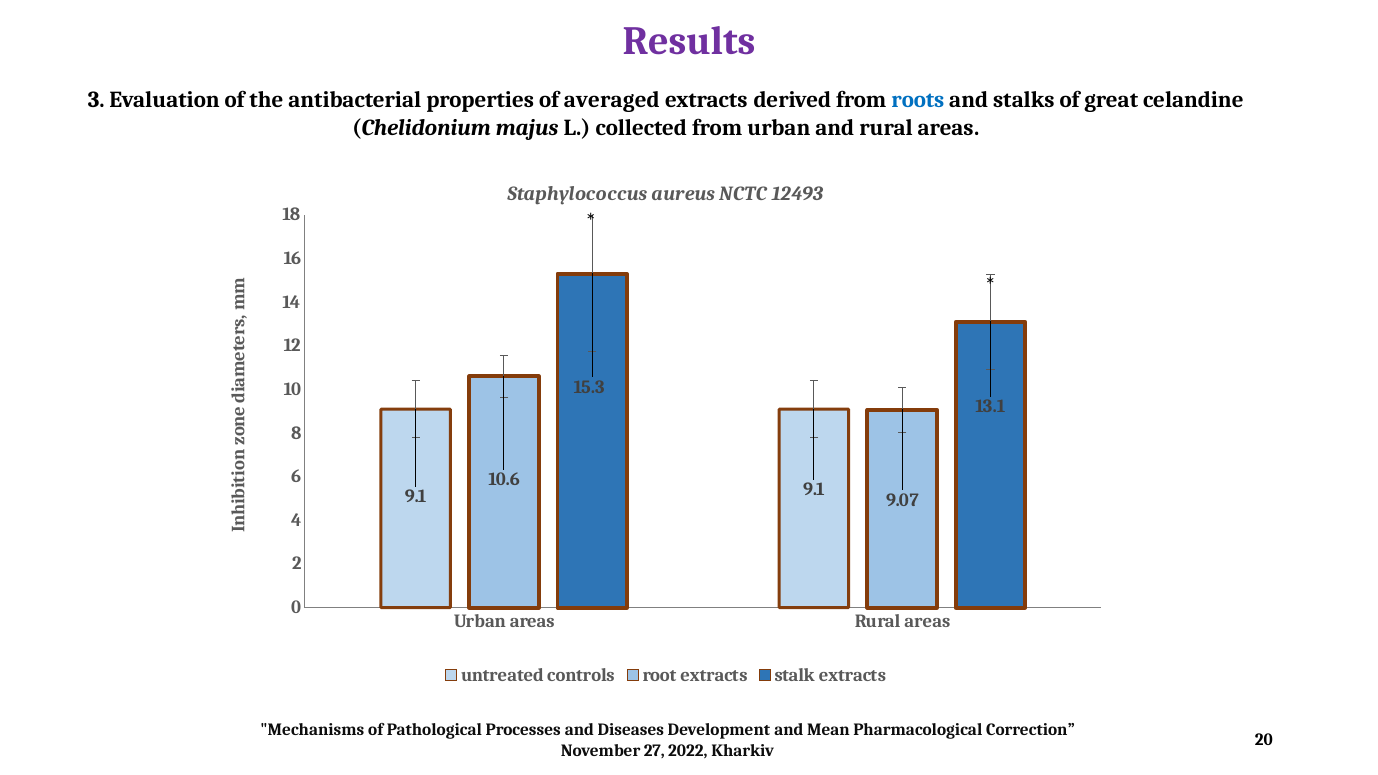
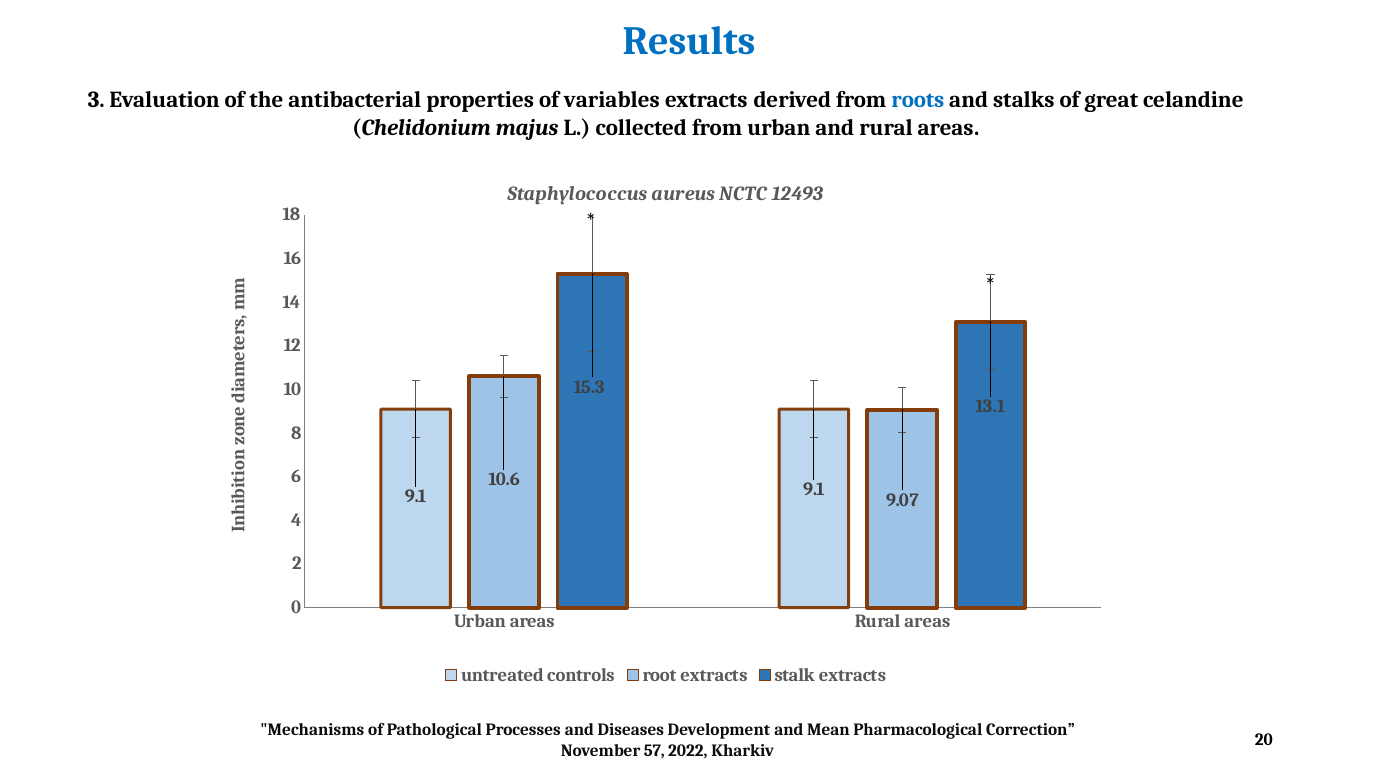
Results colour: purple -> blue
averaged: averaged -> variables
27: 27 -> 57
